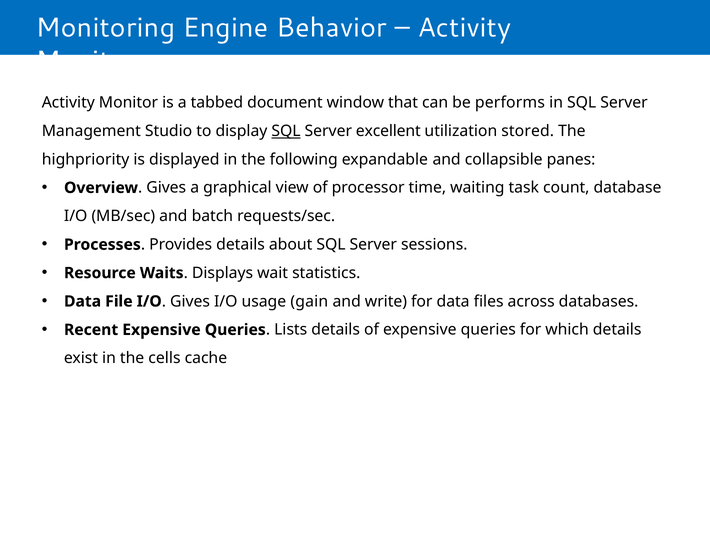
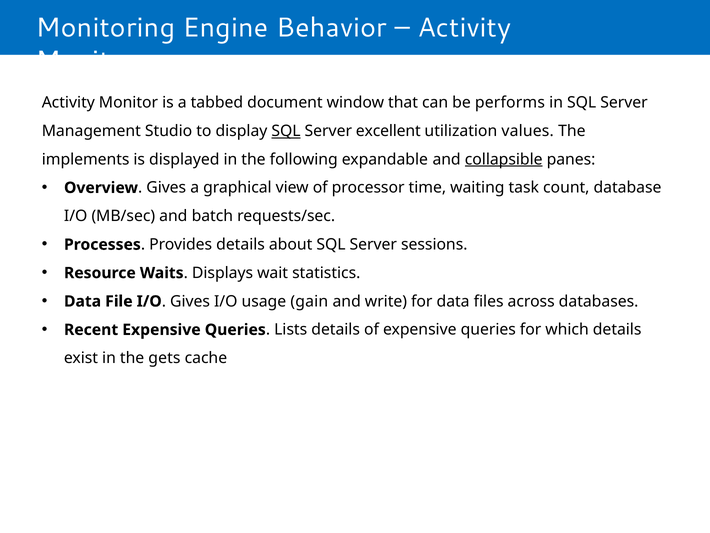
stored: stored -> values
highpriority: highpriority -> implements
collapsible underline: none -> present
cells: cells -> gets
